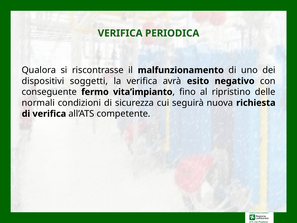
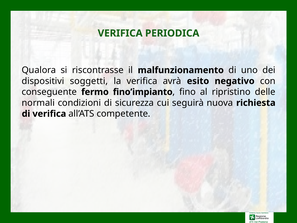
vita’impianto: vita’impianto -> fino’impianto
